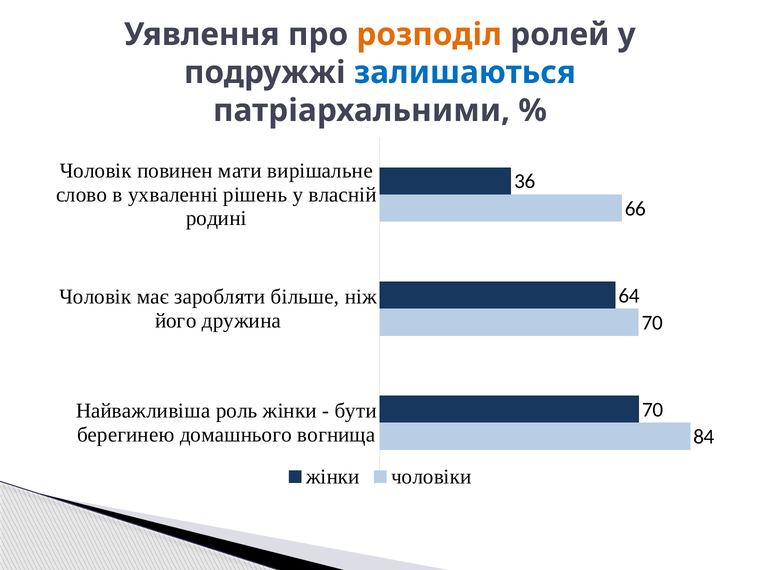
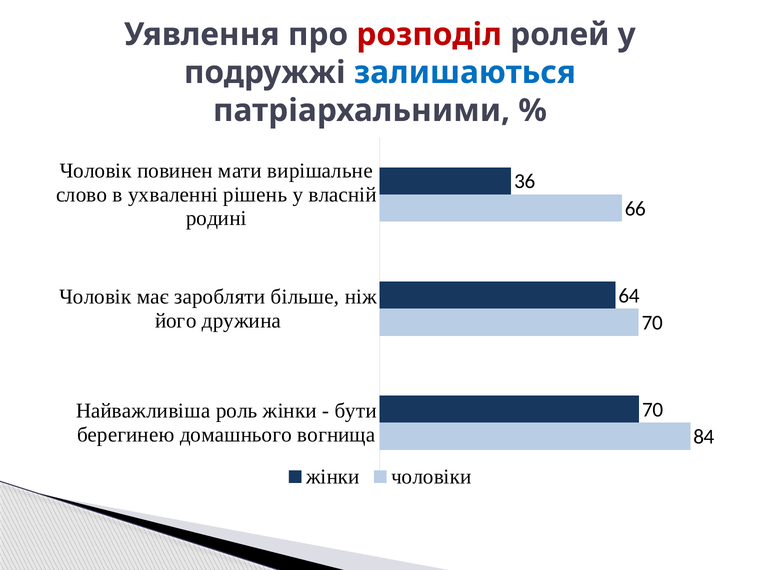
розподіл colour: orange -> red
